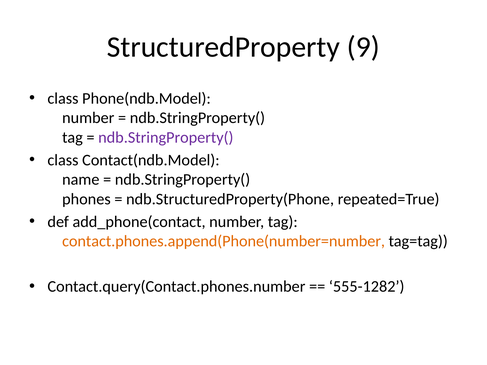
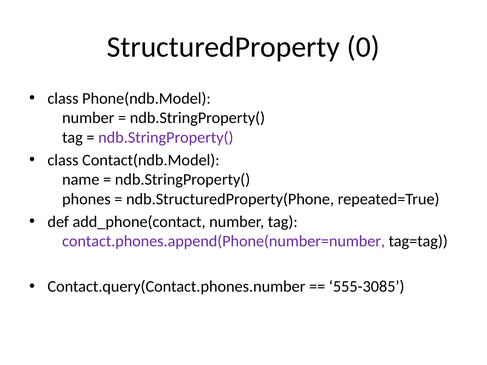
9: 9 -> 0
contact.phones.append(Phone(number=number colour: orange -> purple
555-1282: 555-1282 -> 555-3085
